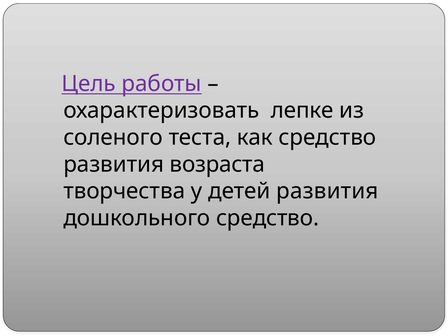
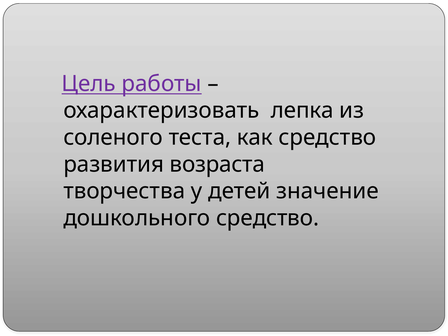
лепке: лепке -> лепка
детей развития: развития -> значение
